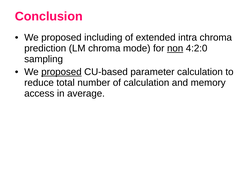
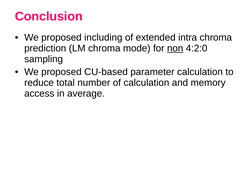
proposed at (61, 72) underline: present -> none
